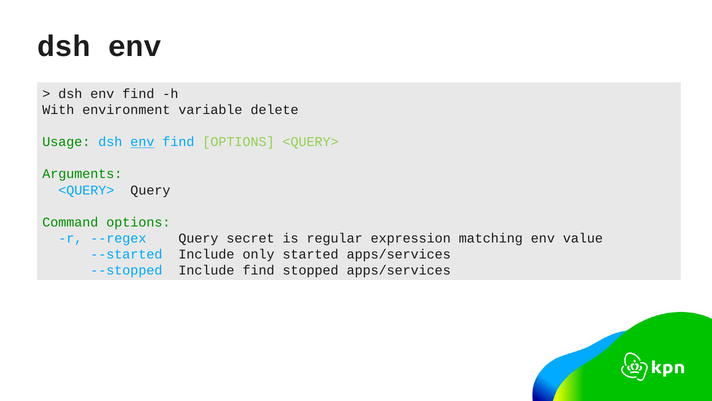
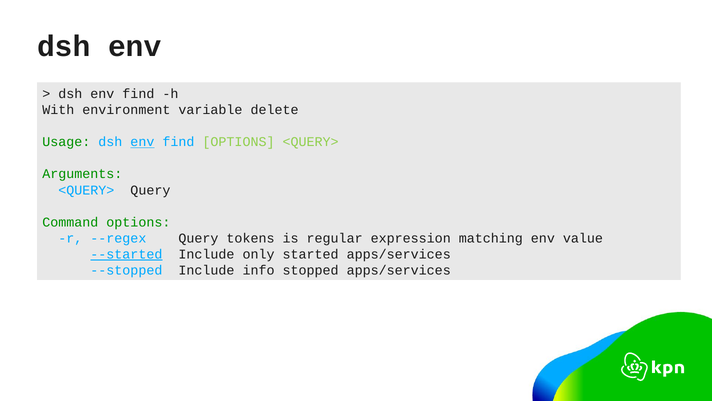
secret: secret -> tokens
--started underline: none -> present
Include find: find -> info
